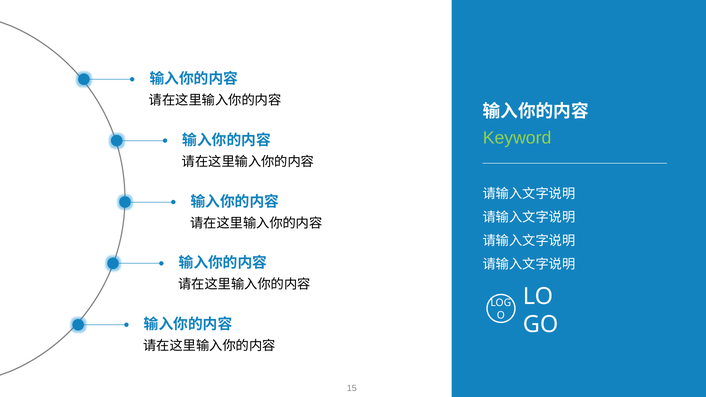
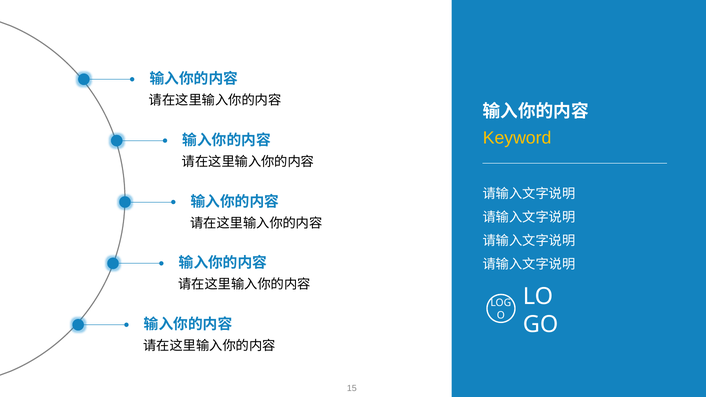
Keyword colour: light green -> yellow
